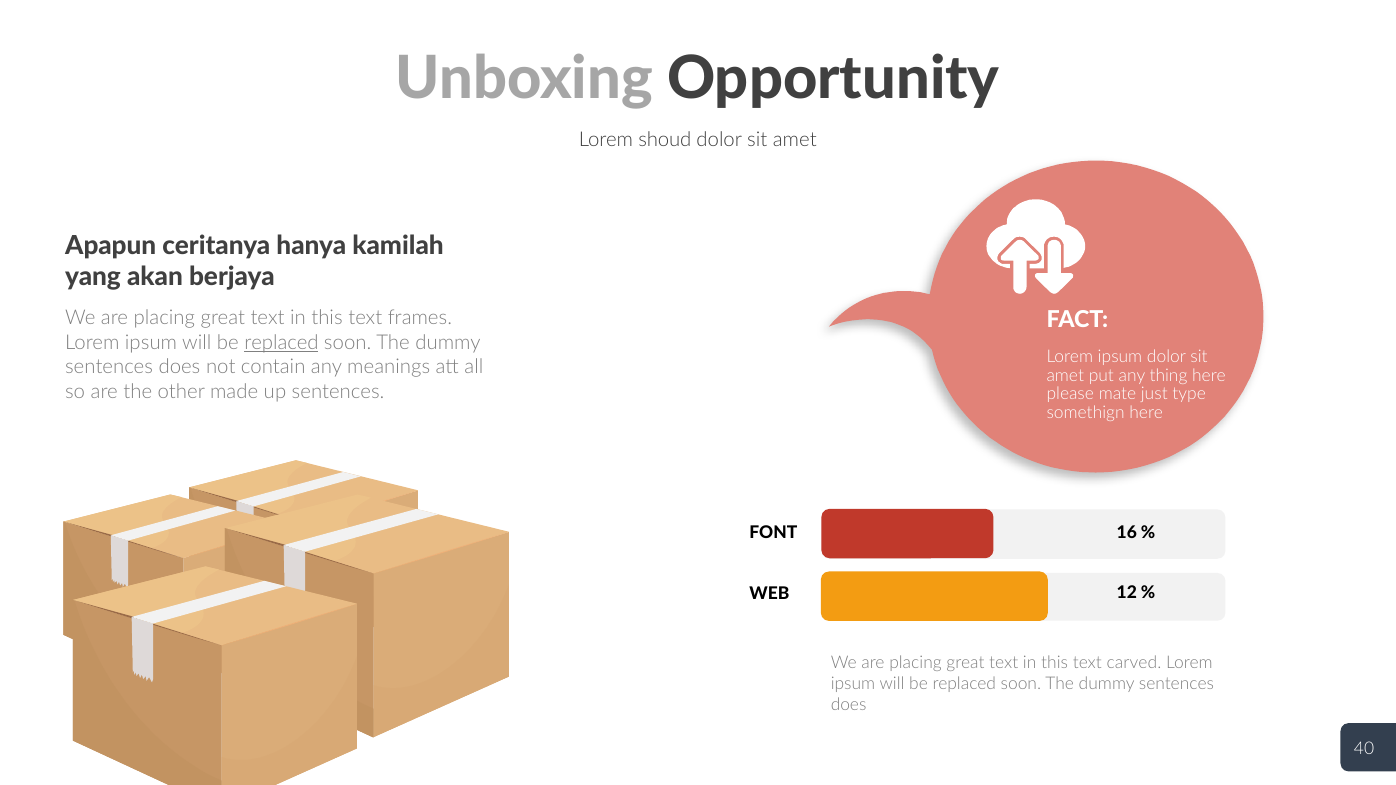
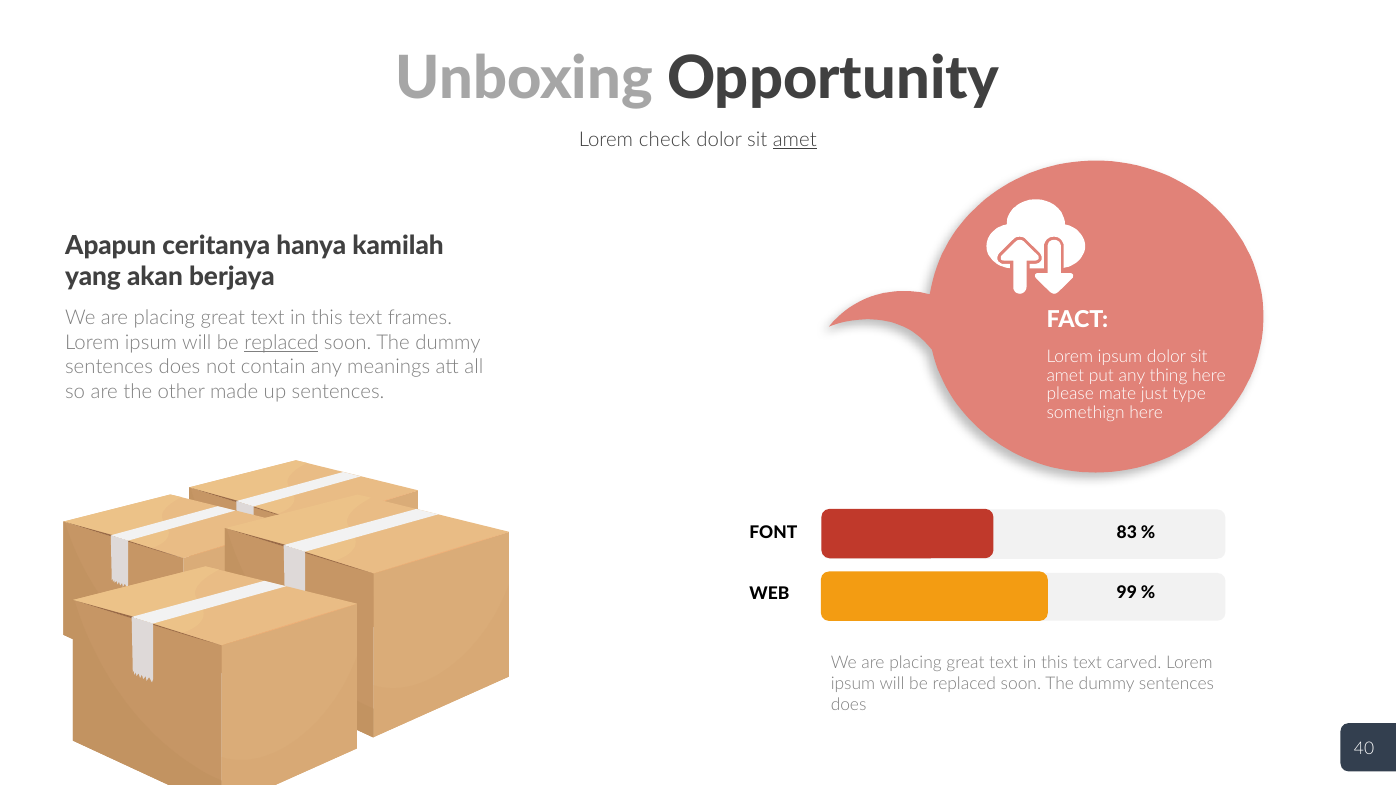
shoud: shoud -> check
amet at (795, 140) underline: none -> present
16: 16 -> 83
12: 12 -> 99
